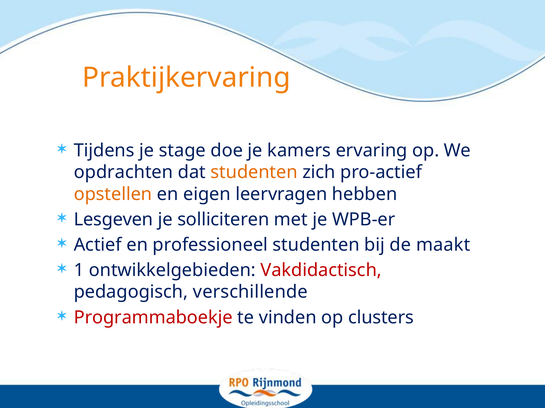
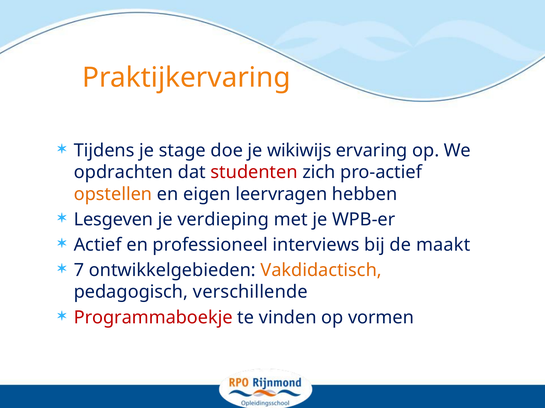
kamers: kamers -> wikiwijs
studenten at (254, 173) colour: orange -> red
solliciteren: solliciteren -> verdieping
professioneel studenten: studenten -> interviews
1: 1 -> 7
Vakdidactisch colour: red -> orange
clusters: clusters -> vormen
